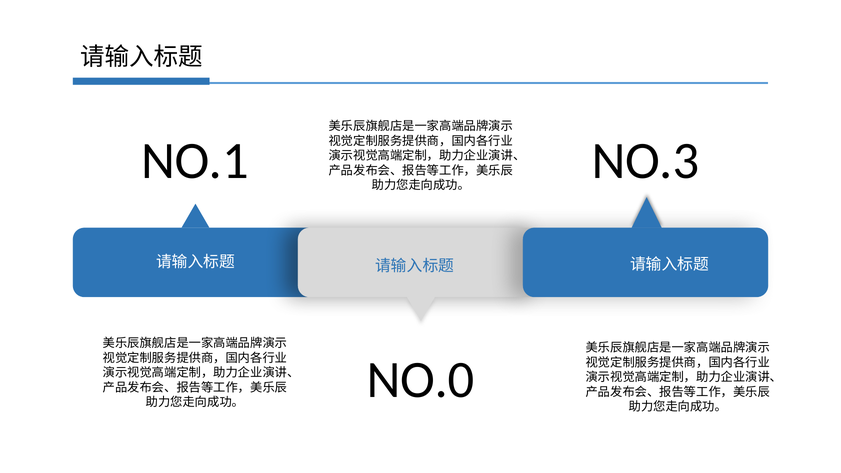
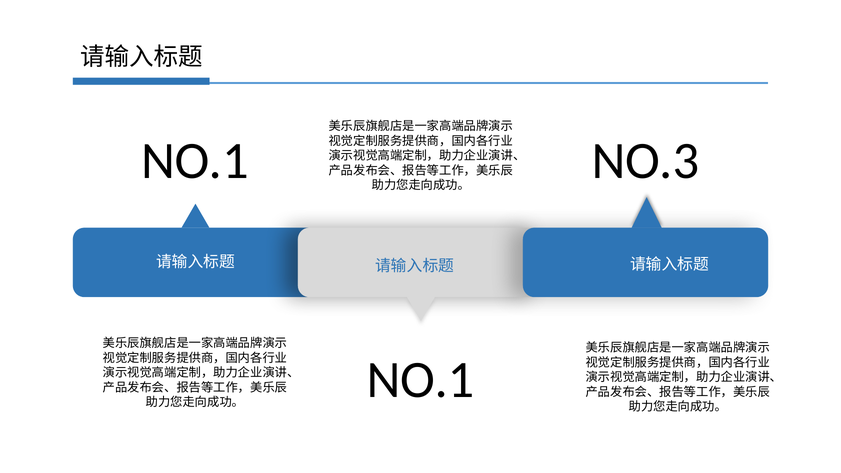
NO.0 at (421, 380): NO.0 -> NO.1
